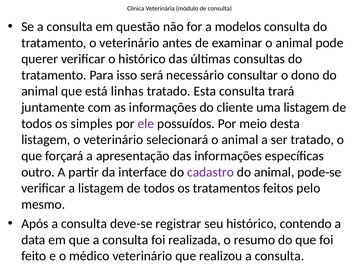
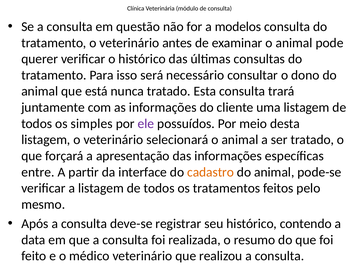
linhas: linhas -> nunca
outro: outro -> entre
cadastro colour: purple -> orange
